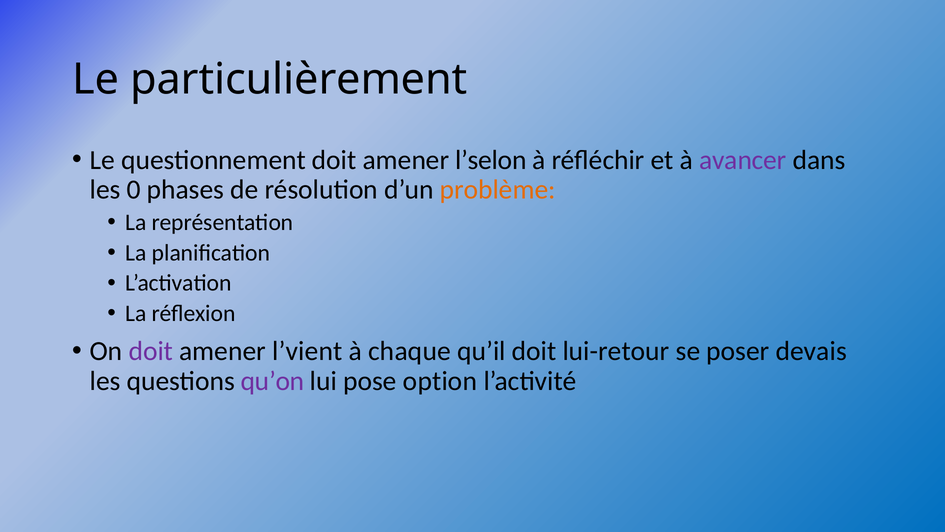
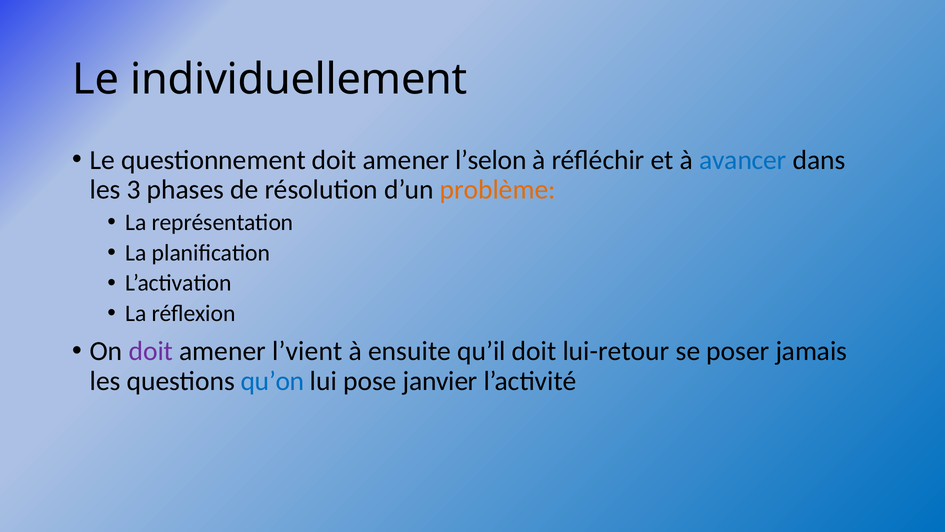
particulièrement: particulièrement -> individuellement
avancer colour: purple -> blue
0: 0 -> 3
chaque: chaque -> ensuite
devais: devais -> jamais
qu’on colour: purple -> blue
option: option -> janvier
